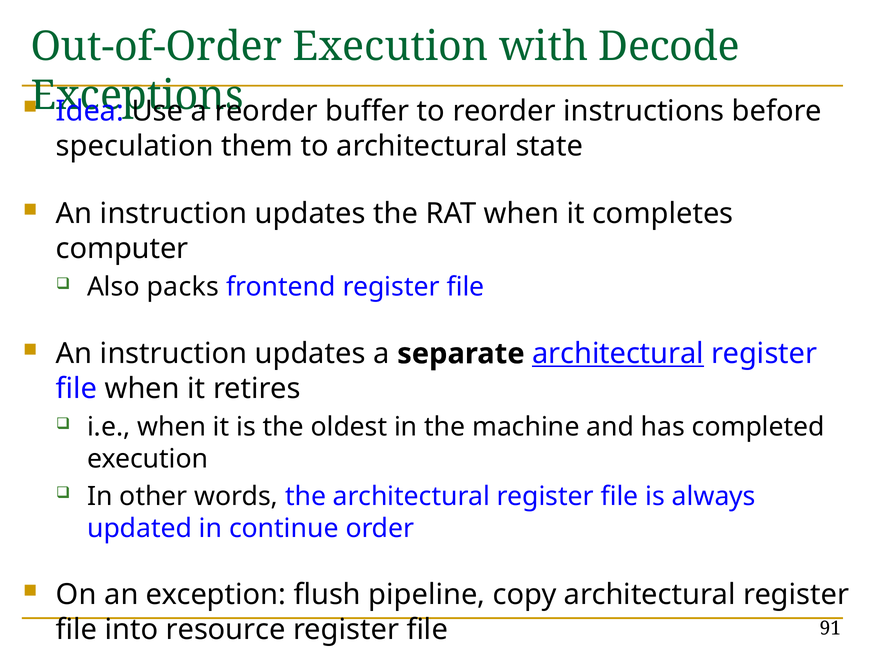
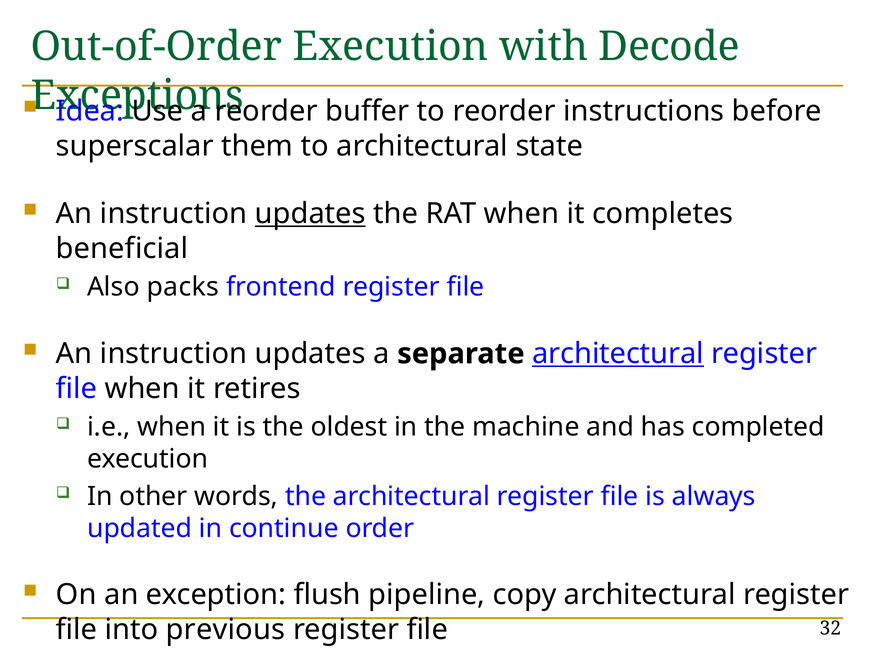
speculation: speculation -> superscalar
updates at (310, 214) underline: none -> present
computer: computer -> beneficial
resource: resource -> previous
91: 91 -> 32
